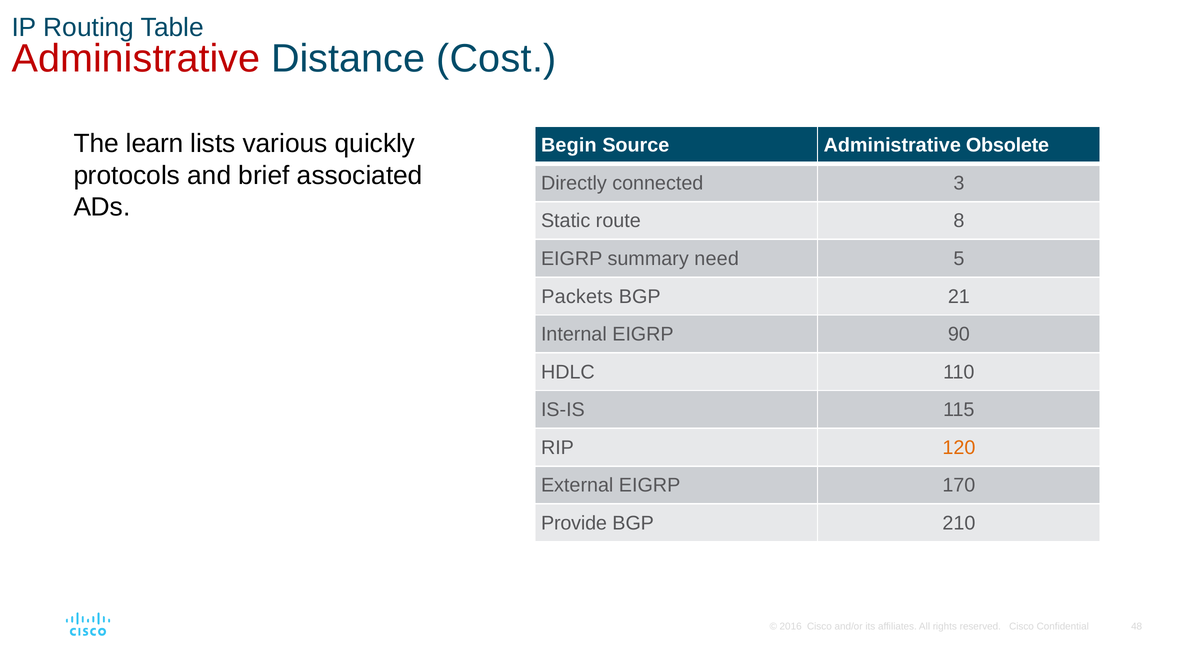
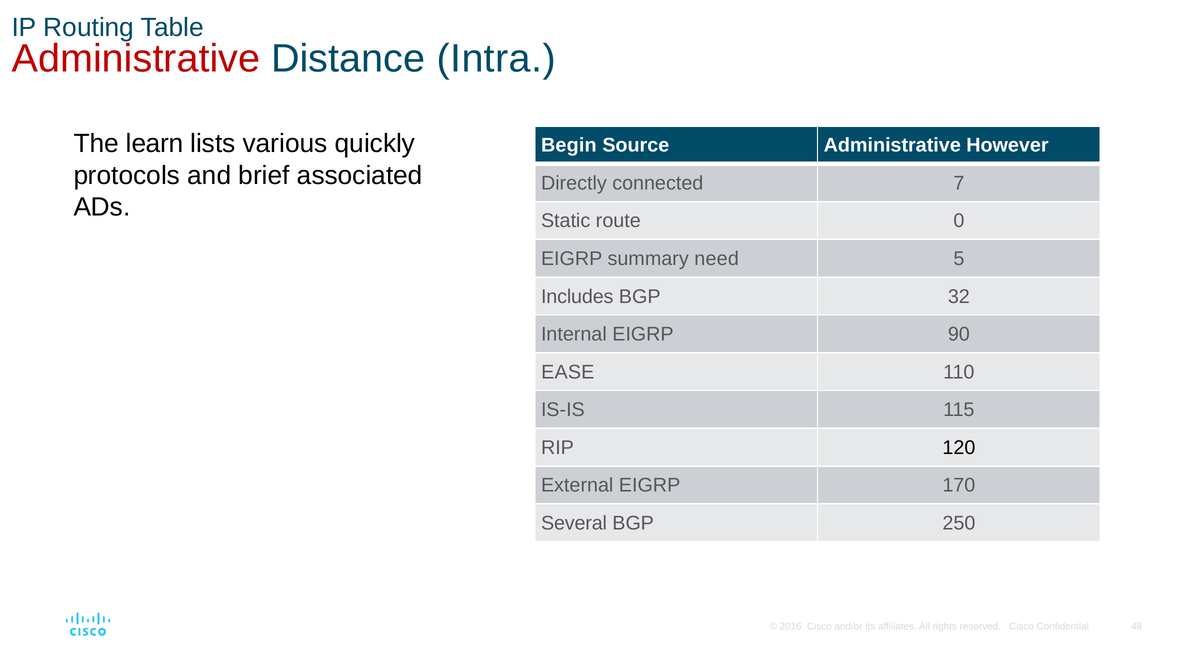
Cost: Cost -> Intra
Obsolete: Obsolete -> However
3: 3 -> 7
8: 8 -> 0
Packets: Packets -> Includes
21: 21 -> 32
HDLC: HDLC -> EASE
120 colour: orange -> black
Provide: Provide -> Several
210: 210 -> 250
